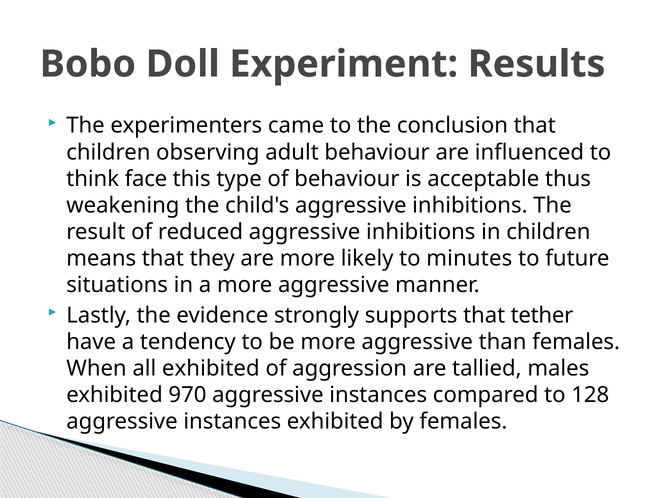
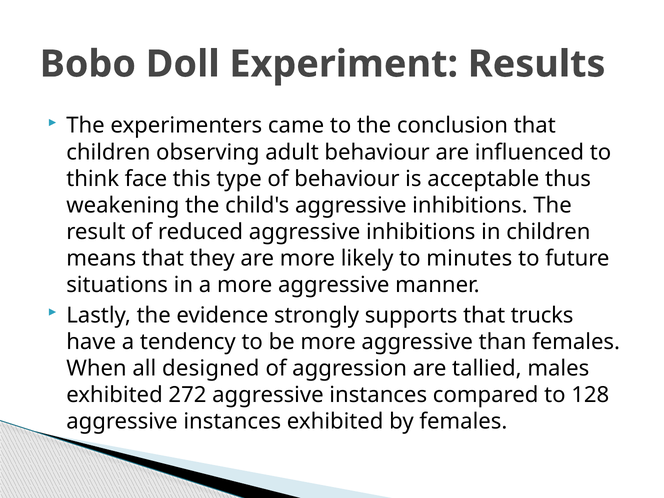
tether: tether -> trucks
all exhibited: exhibited -> designed
970: 970 -> 272
